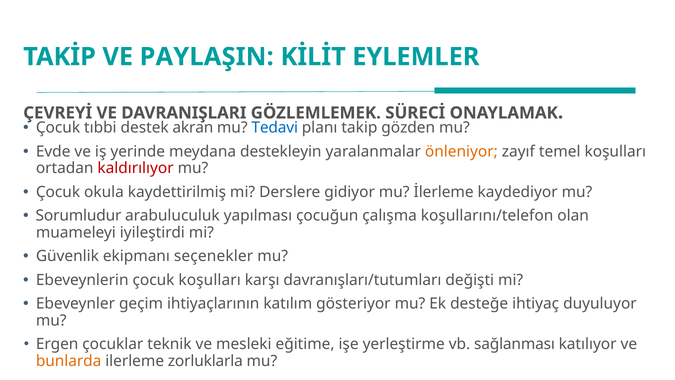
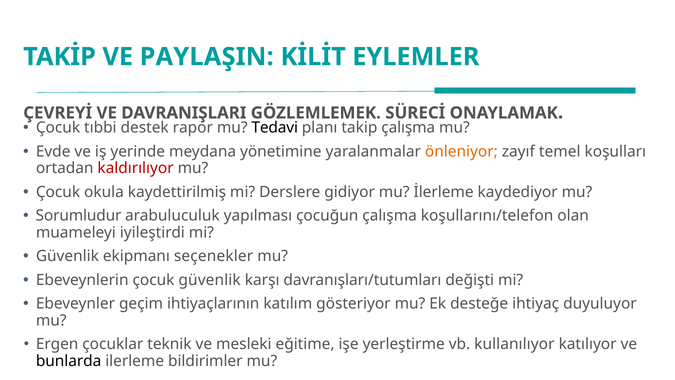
akran: akran -> rapor
Tedavi colour: blue -> black
takip gözden: gözden -> çalışma
destekleyin: destekleyin -> yönetimine
çocuk koşulları: koşulları -> güvenlik
sağlanması: sağlanması -> kullanılıyor
bunlarda colour: orange -> black
zorluklarla: zorluklarla -> bildirimler
